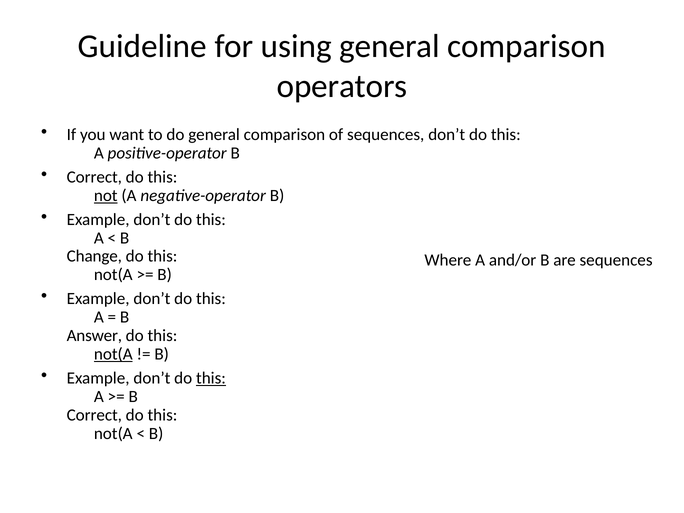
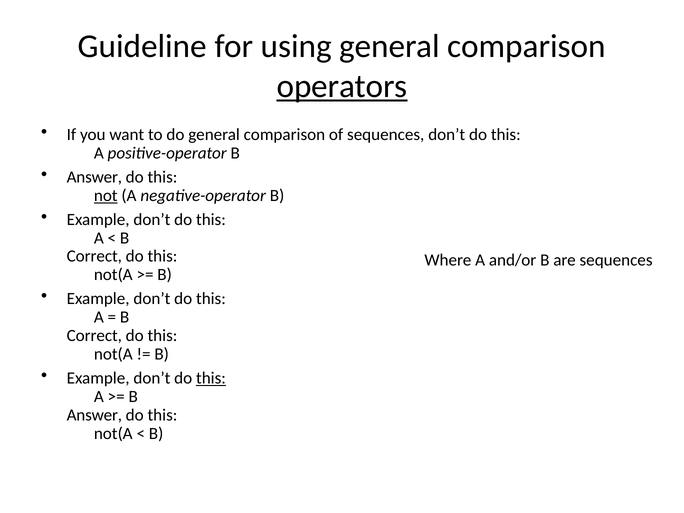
operators underline: none -> present
Correct at (94, 177): Correct -> Answer
Change at (94, 256): Change -> Correct
Answer at (94, 336): Answer -> Correct
not(A at (113, 354) underline: present -> none
Correct at (94, 415): Correct -> Answer
